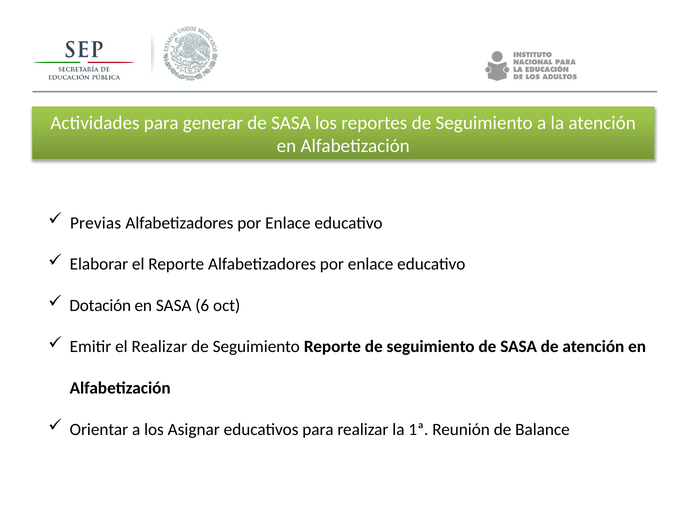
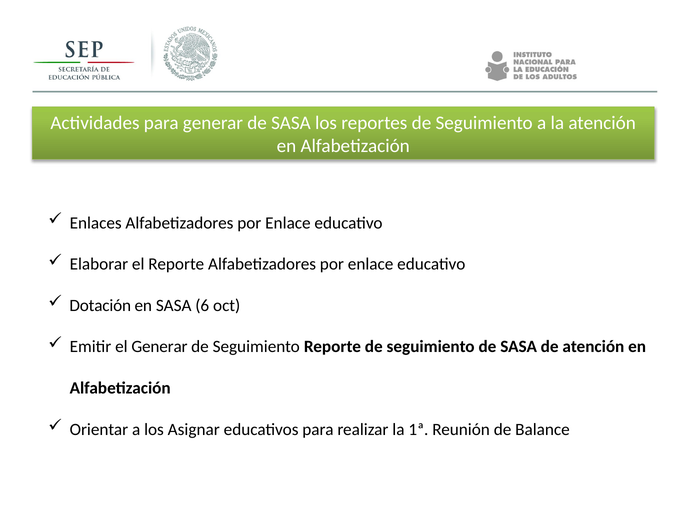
Previas: Previas -> Enlaces
el Realizar: Realizar -> Generar
